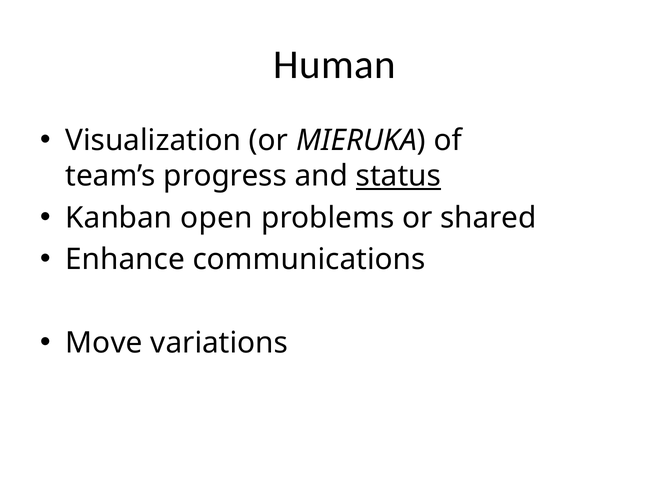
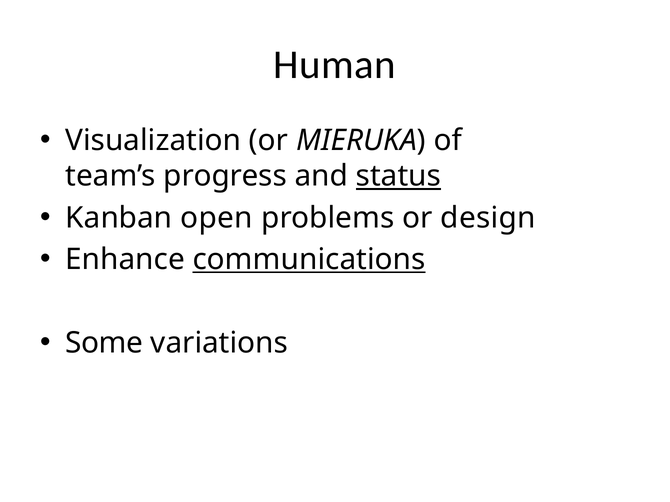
shared: shared -> design
communications underline: none -> present
Move: Move -> Some
